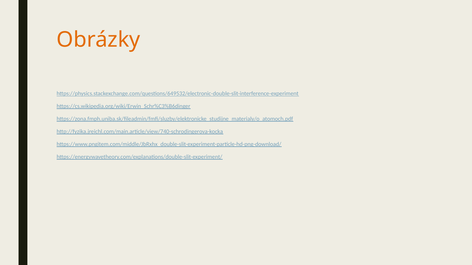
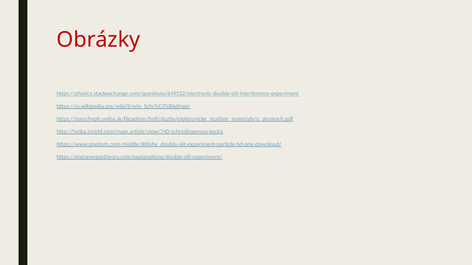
Obrázky colour: orange -> red
